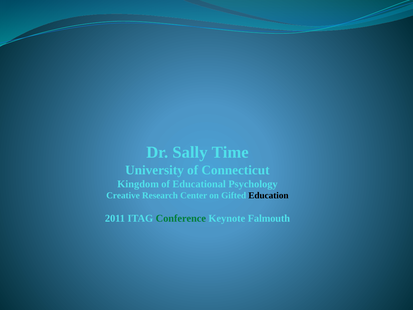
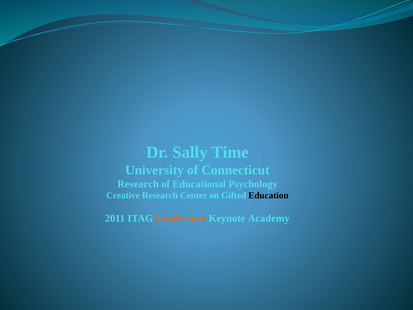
Kingdom at (138, 184): Kingdom -> Research
Conference colour: green -> orange
Falmouth: Falmouth -> Academy
